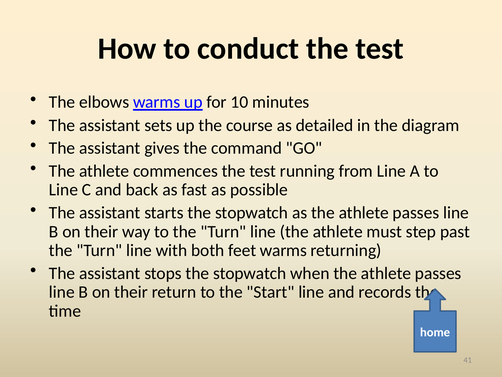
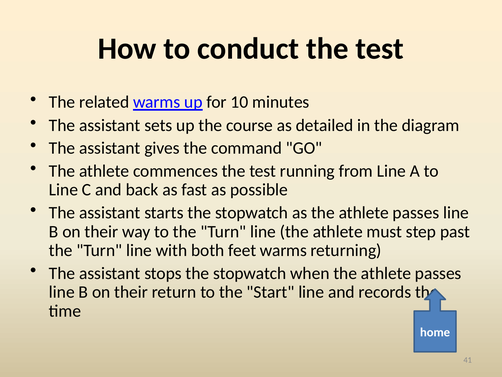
elbows: elbows -> related
